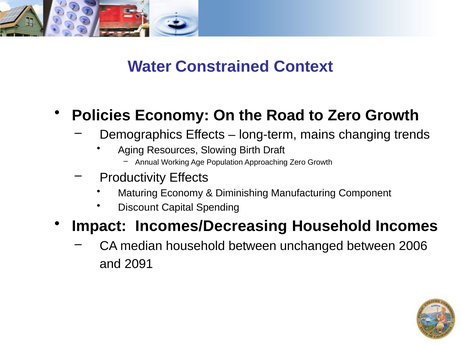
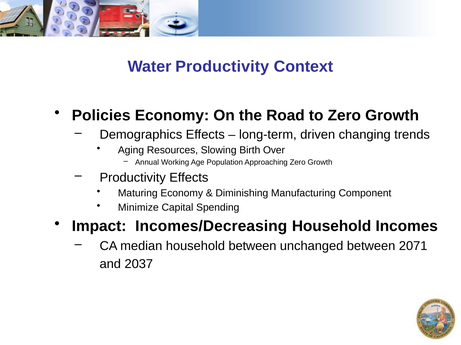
Water Constrained: Constrained -> Productivity
mains: mains -> driven
Draft: Draft -> Over
Discount: Discount -> Minimize
2006: 2006 -> 2071
2091: 2091 -> 2037
